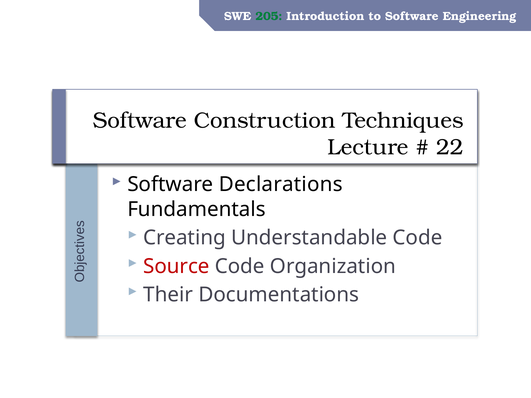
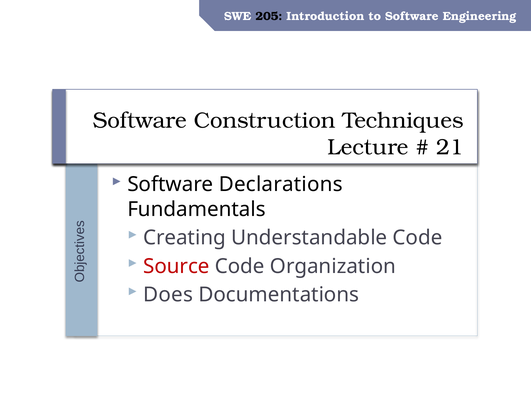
205 colour: green -> black
22: 22 -> 21
Their: Their -> Does
